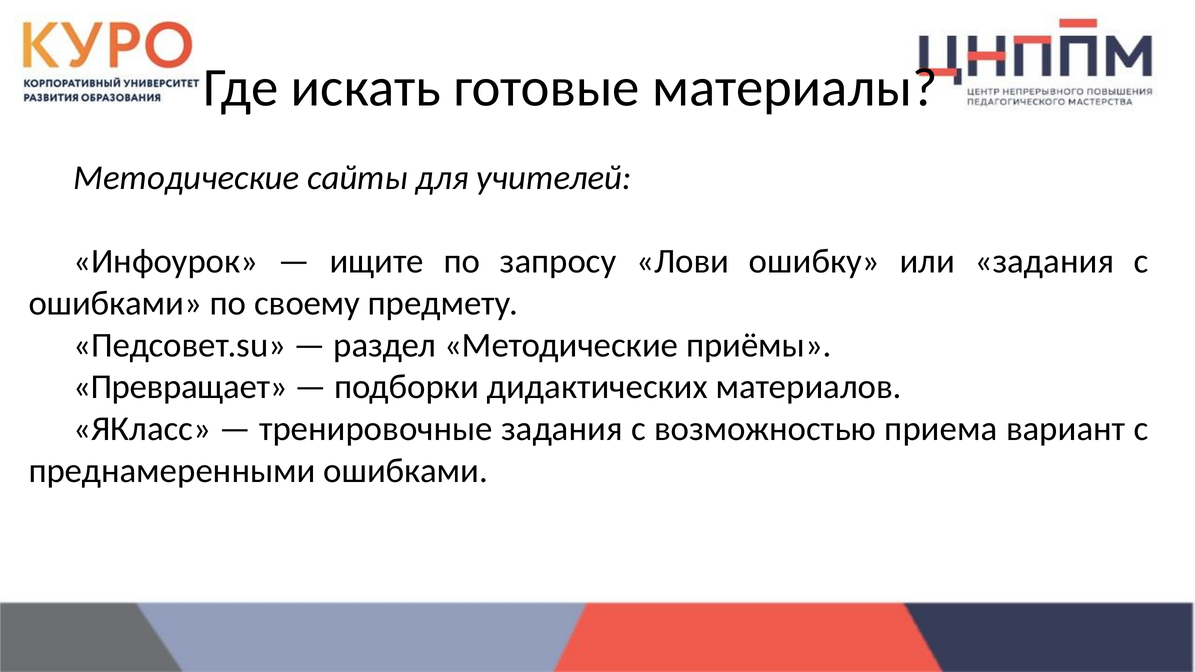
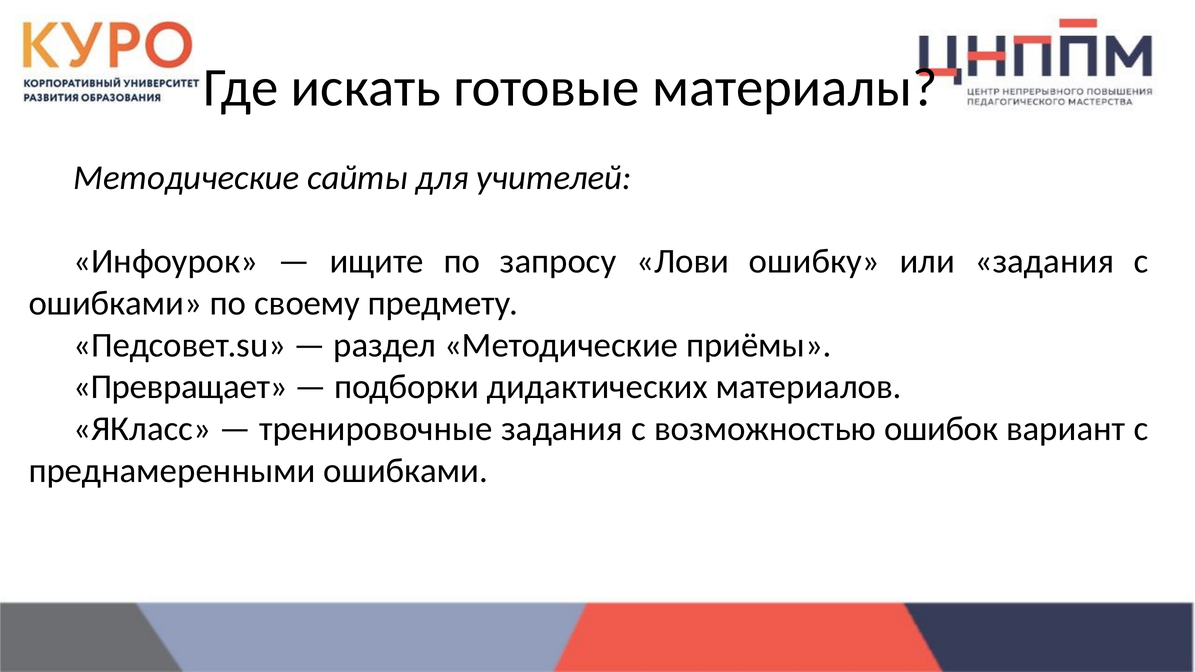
приема: приема -> ошибок
